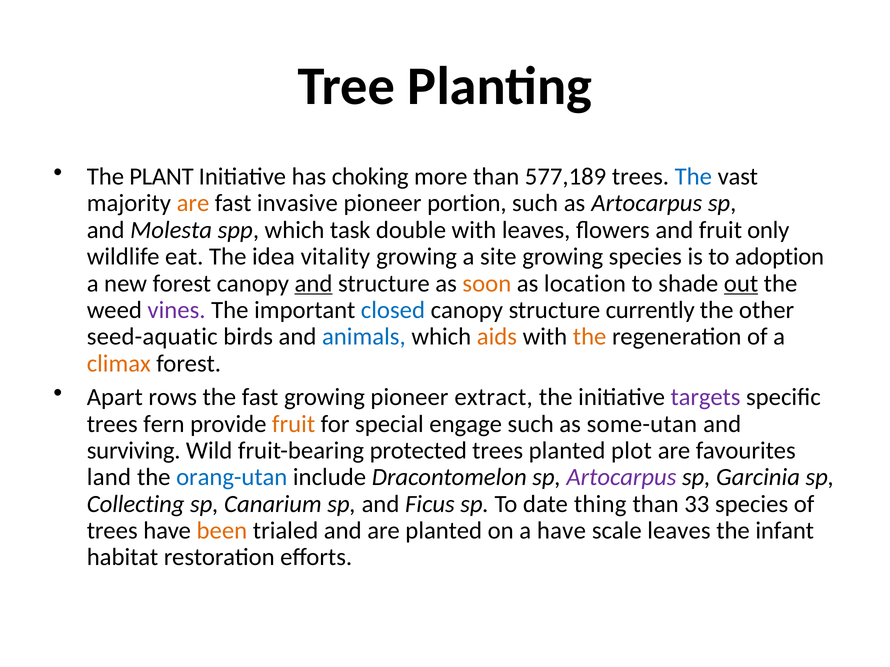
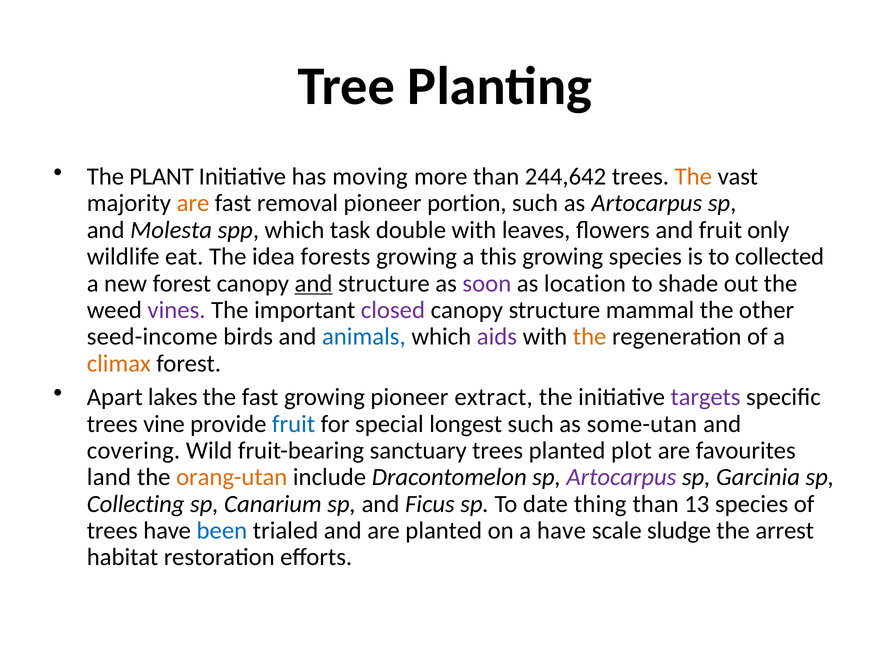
choking: choking -> moving
577,189: 577,189 -> 244,642
The at (693, 177) colour: blue -> orange
invasive: invasive -> removal
vitality: vitality -> forests
site: site -> this
adoption: adoption -> collected
soon colour: orange -> purple
out underline: present -> none
closed colour: blue -> purple
currently: currently -> mammal
seed-aquatic: seed-aquatic -> seed-income
aids colour: orange -> purple
rows: rows -> lakes
fern: fern -> vine
fruit at (294, 424) colour: orange -> blue
engage: engage -> longest
surviving: surviving -> covering
protected: protected -> sanctuary
orang-utan colour: blue -> orange
33: 33 -> 13
been colour: orange -> blue
scale leaves: leaves -> sludge
infant: infant -> arrest
